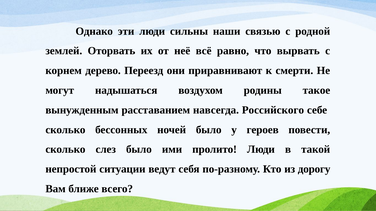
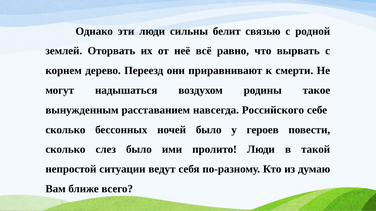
наши: наши -> белит
дорогу: дорогу -> думаю
